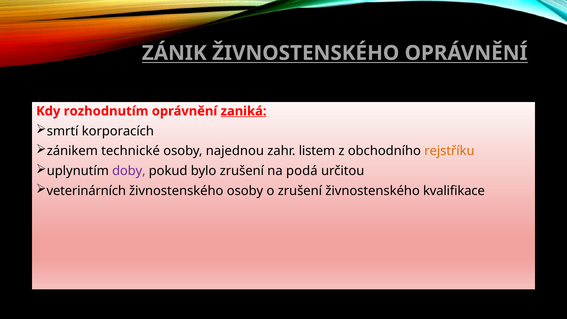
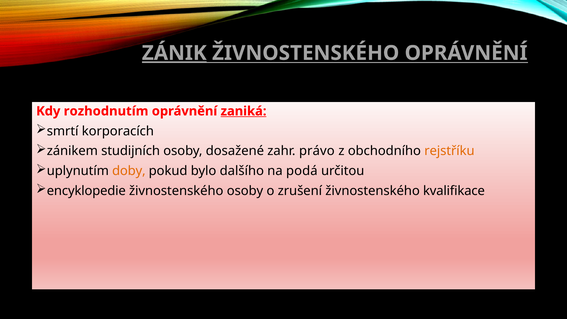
ZÁNIK underline: none -> present
technické: technické -> studijních
najednou: najednou -> dosažené
listem: listem -> právo
doby colour: purple -> orange
bylo zrušení: zrušení -> dalšího
veterinárních: veterinárních -> encyklopedie
